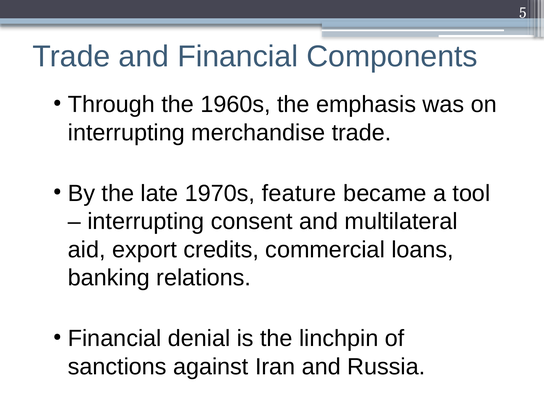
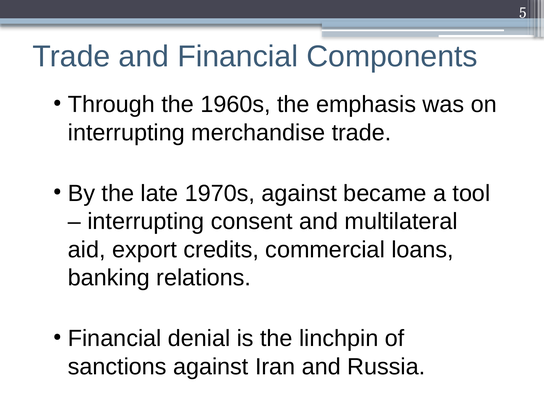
1970s feature: feature -> against
